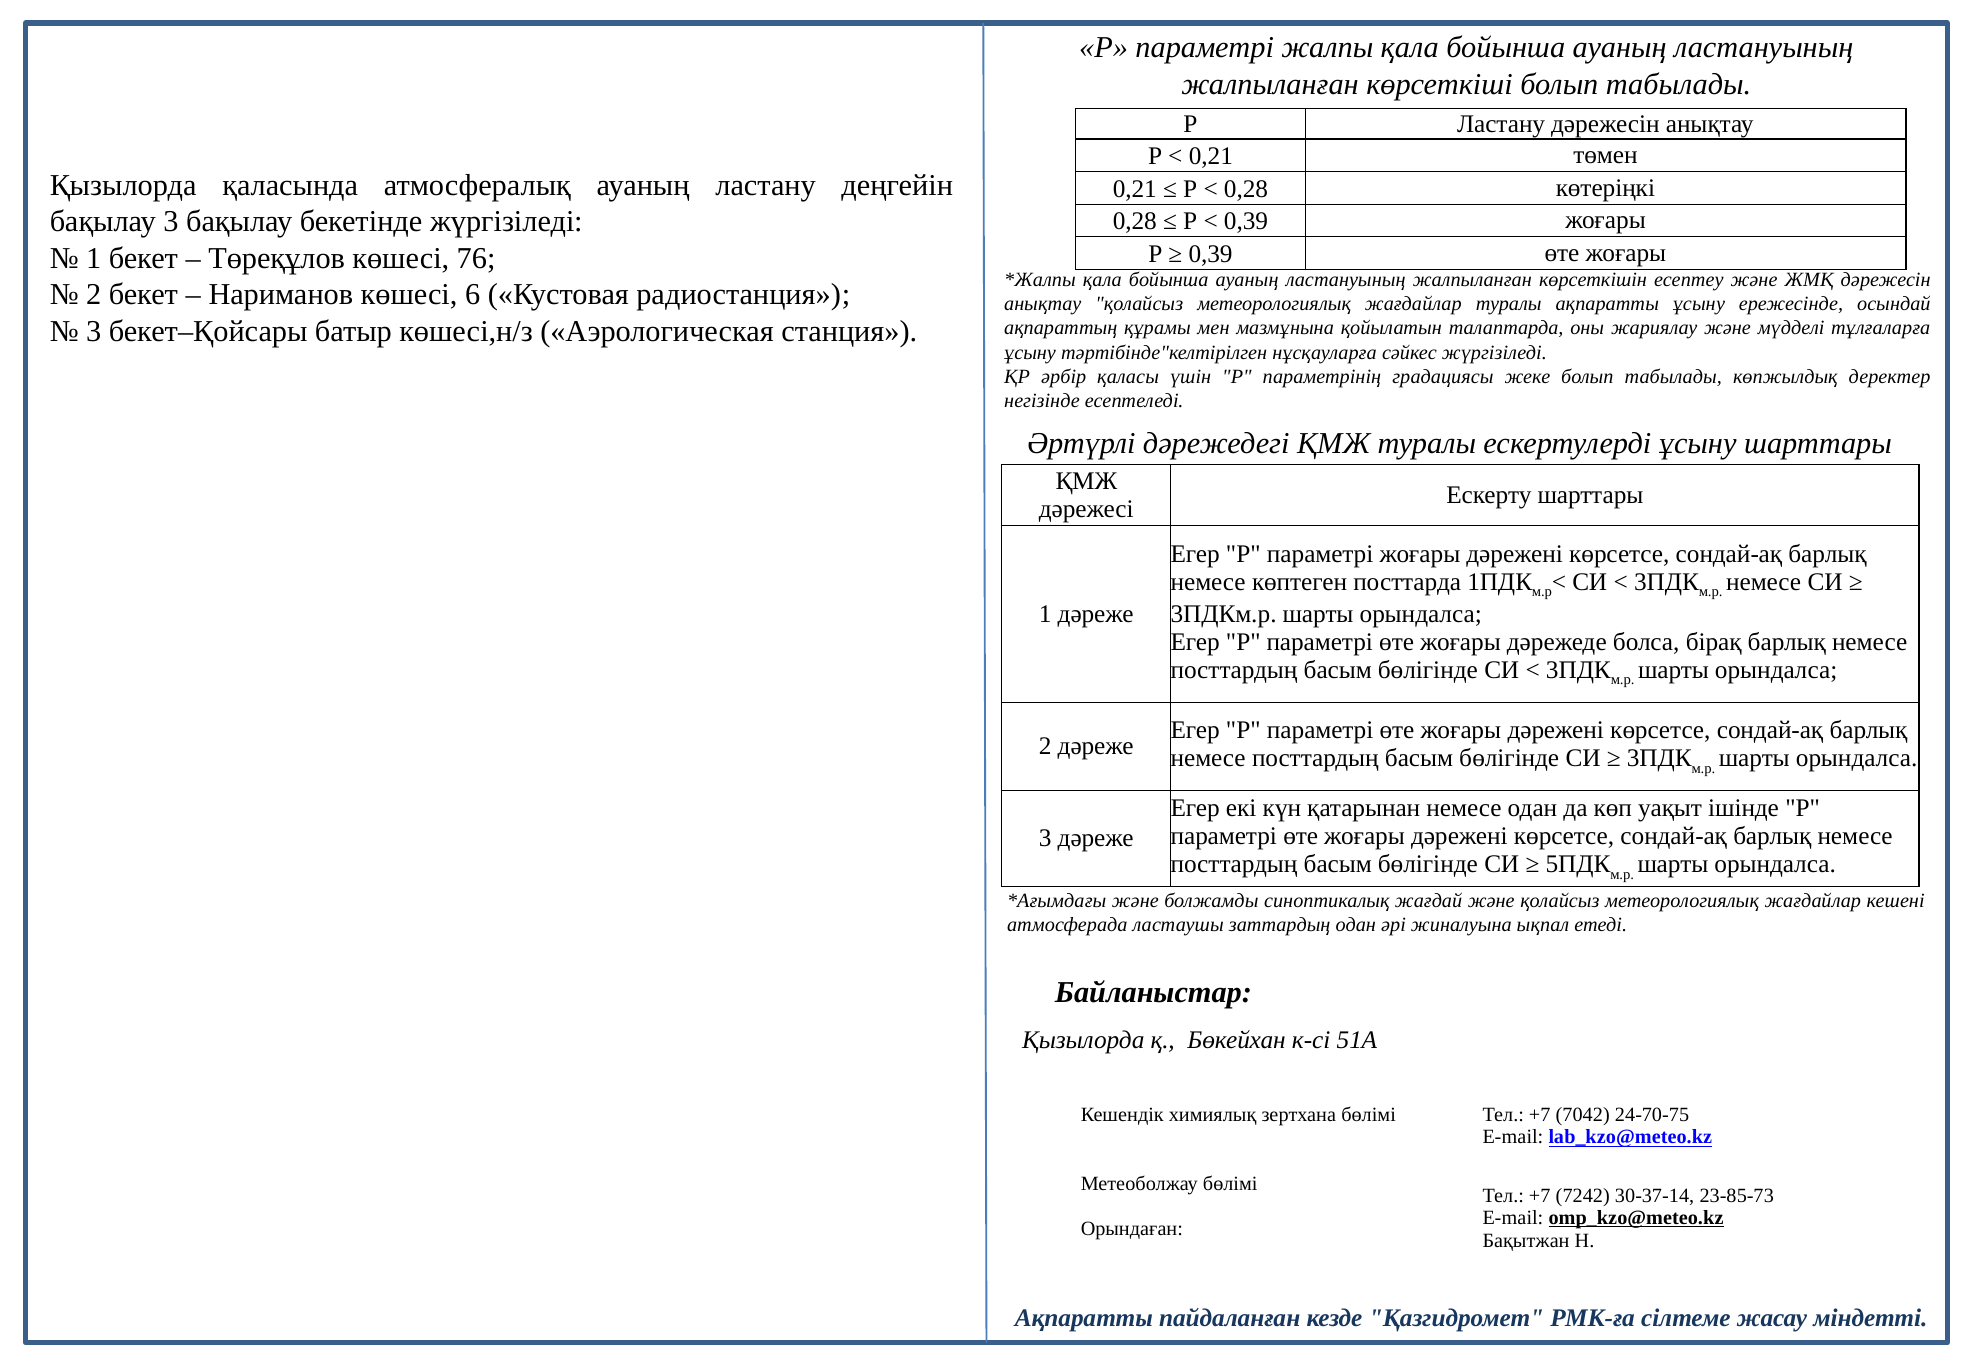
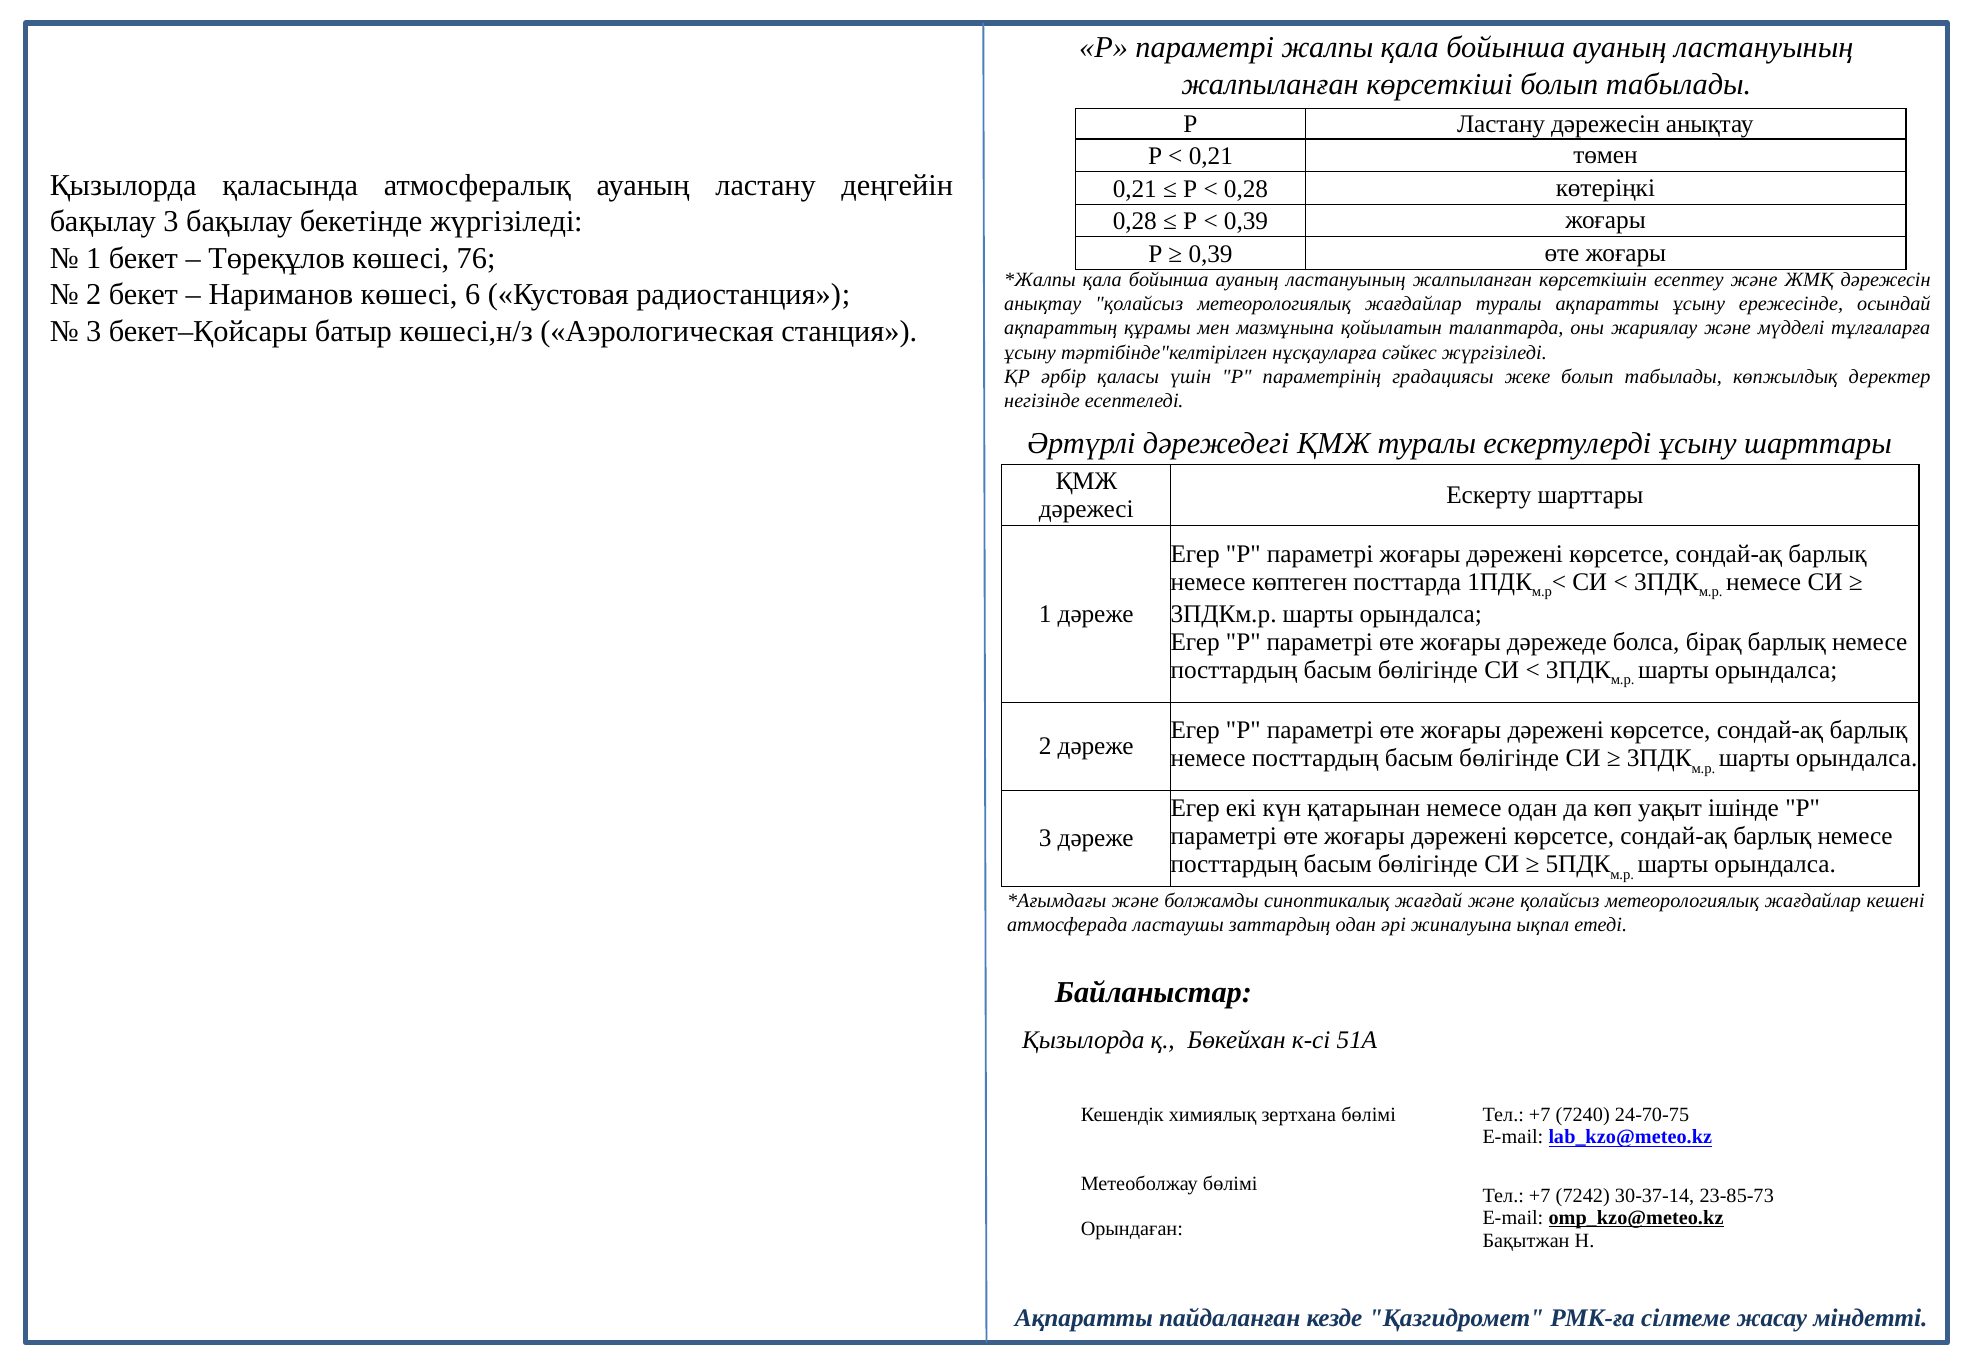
7042: 7042 -> 7240
